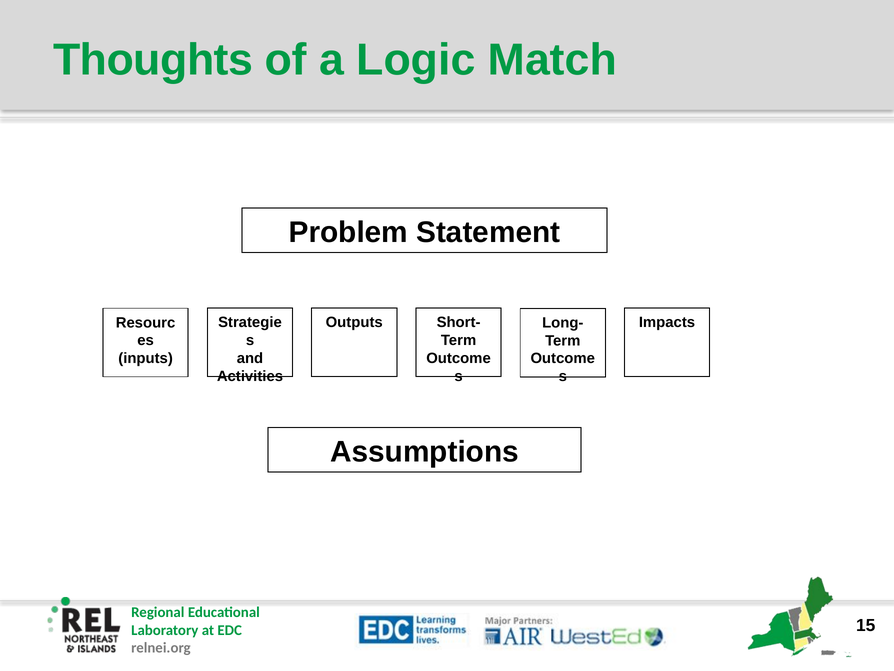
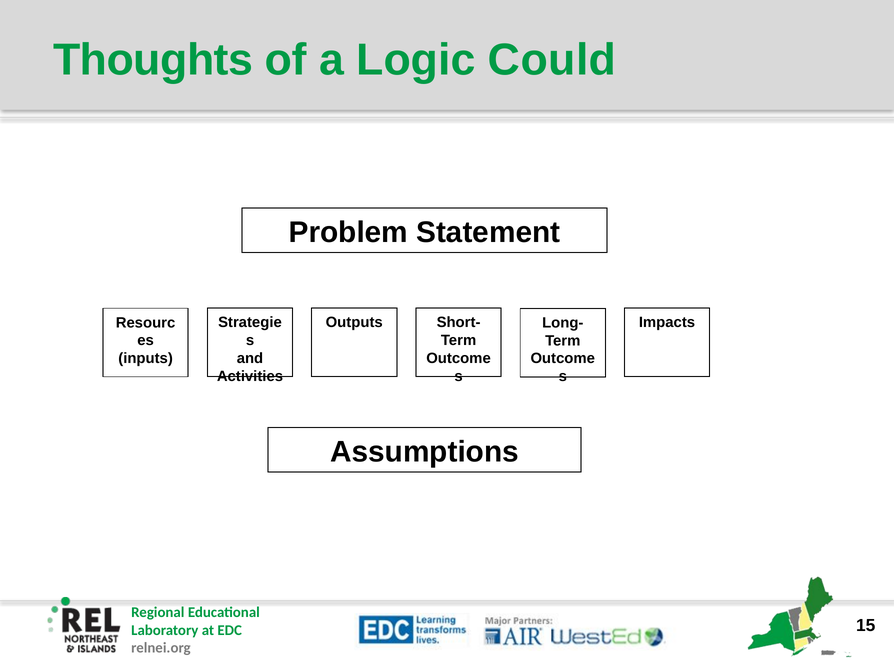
Match: Match -> Could
